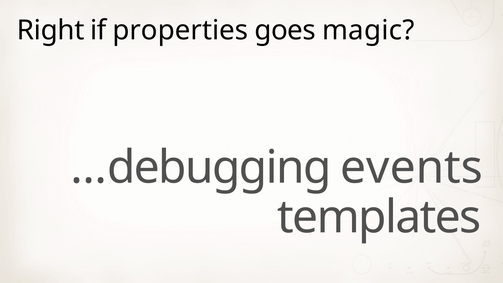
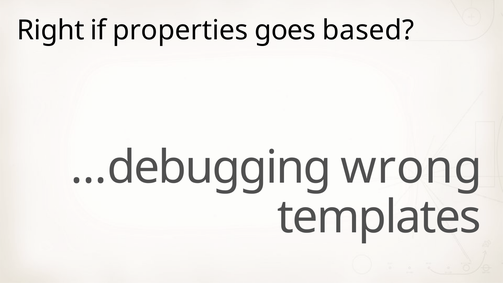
magic: magic -> based
events: events -> wrong
